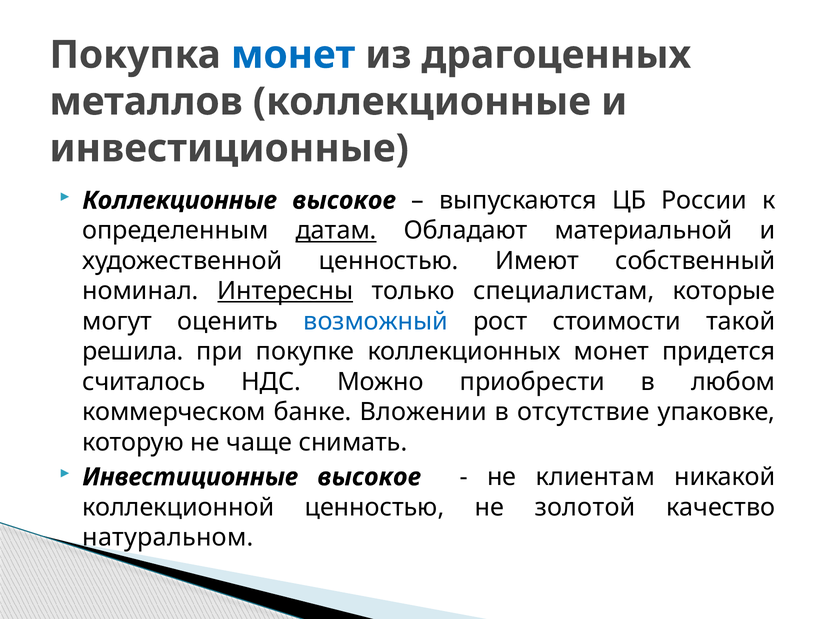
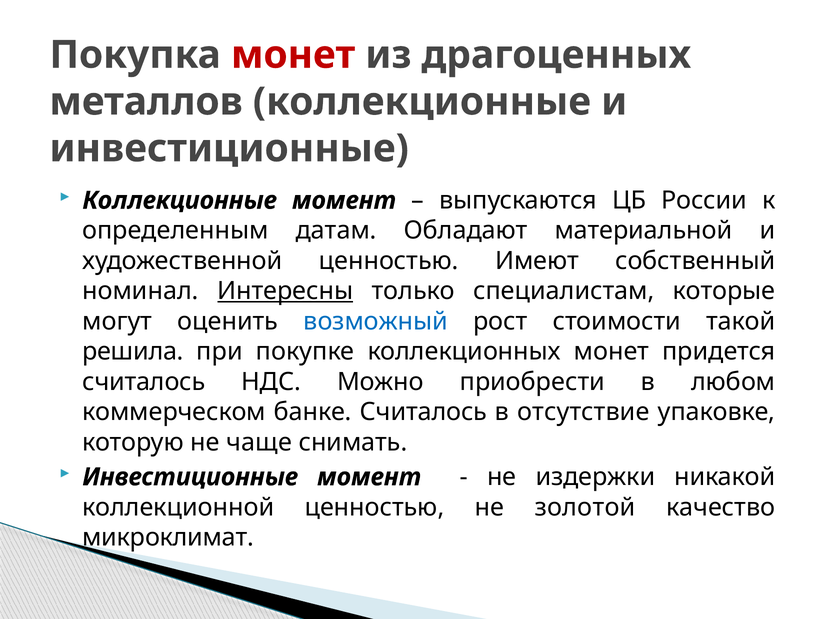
монет at (293, 55) colour: blue -> red
Коллекционные высокое: высокое -> момент
датам underline: present -> none
банке Вложении: Вложении -> Считалось
Инвестиционные высокое: высокое -> момент
клиентам: клиентам -> издержки
натуральном: натуральном -> микроклимат
